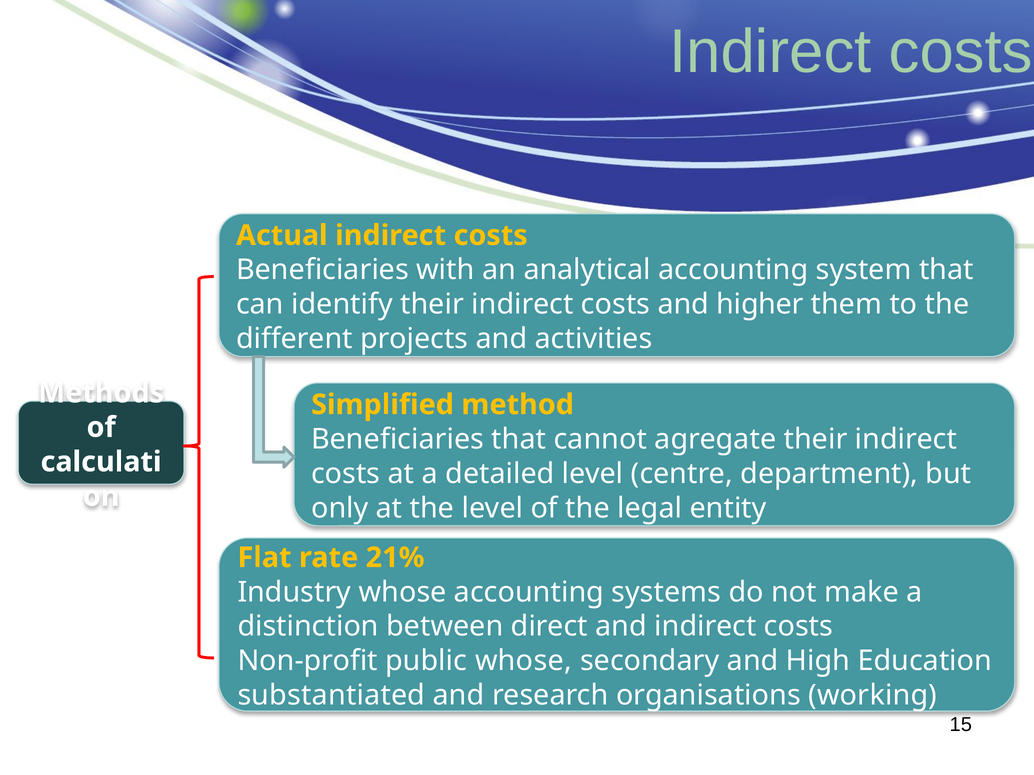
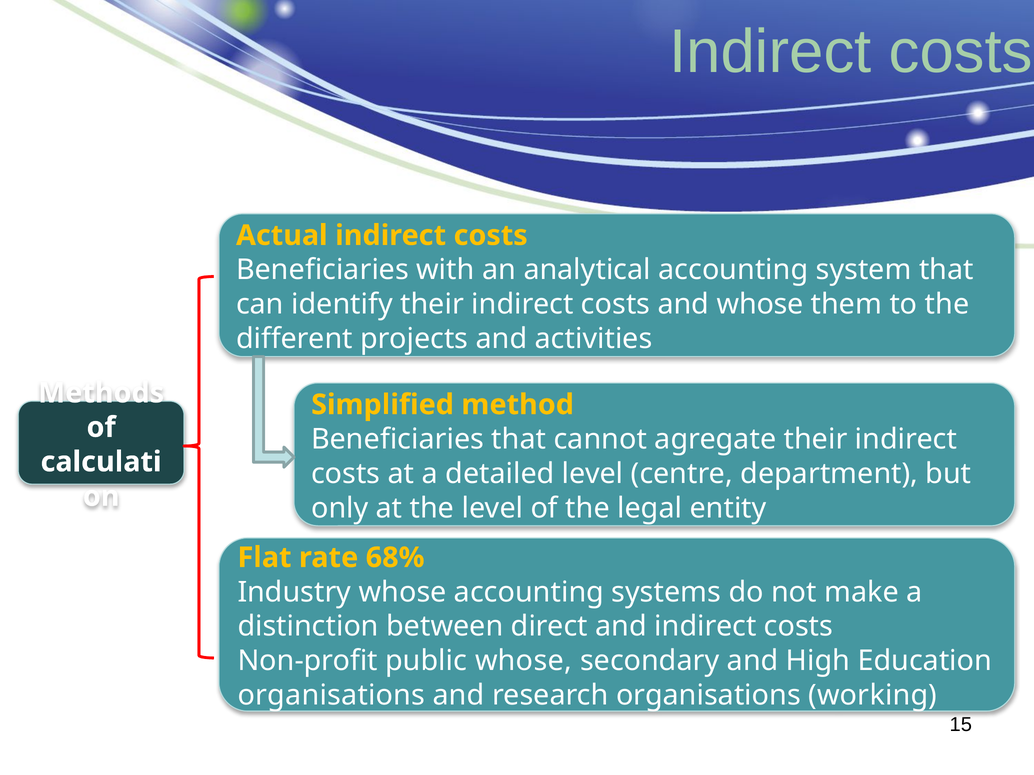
and higher: higher -> whose
21%: 21% -> 68%
substantiated at (331, 696): substantiated -> organisations
